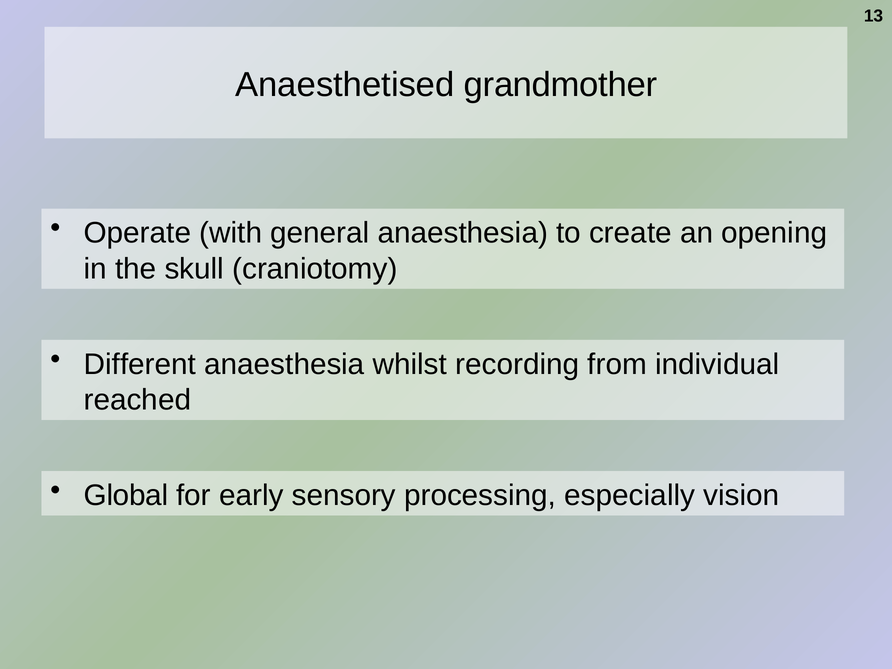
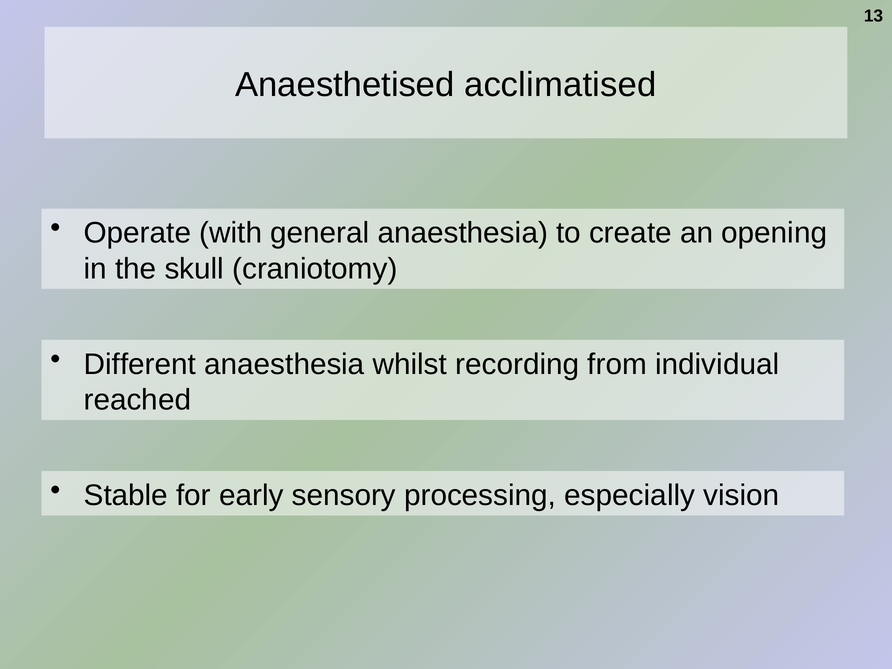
grandmother: grandmother -> acclimatised
Global: Global -> Stable
